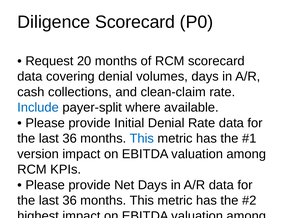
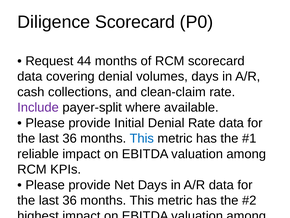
20: 20 -> 44
Include colour: blue -> purple
version: version -> reliable
